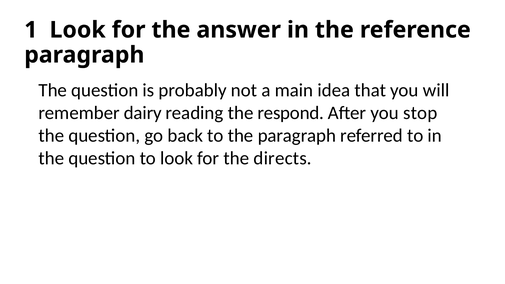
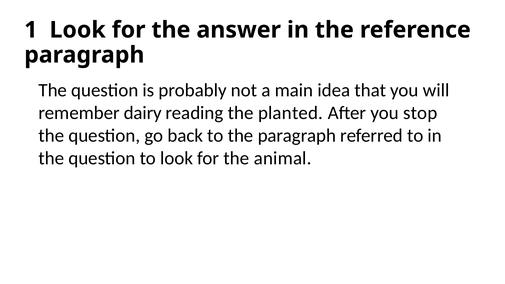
respond: respond -> planted
directs: directs -> animal
